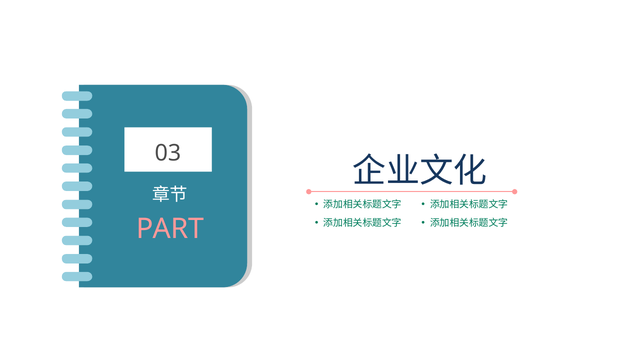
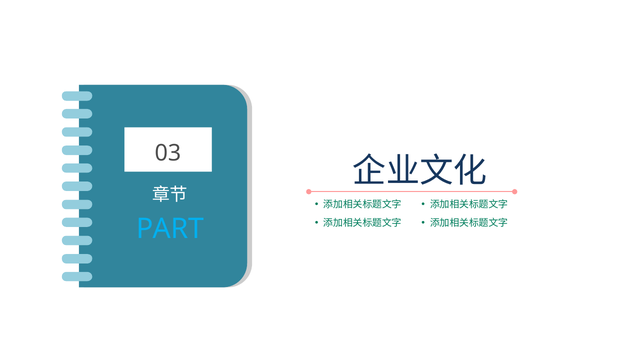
PART colour: pink -> light blue
